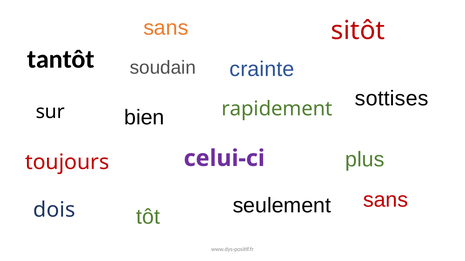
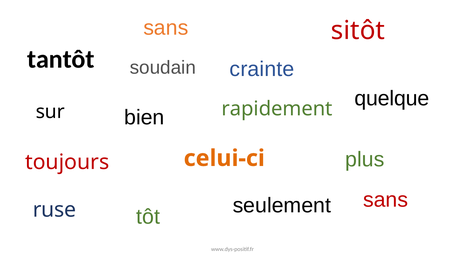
sottises: sottises -> quelque
celui-ci colour: purple -> orange
dois: dois -> ruse
